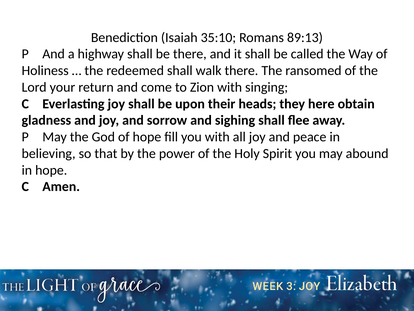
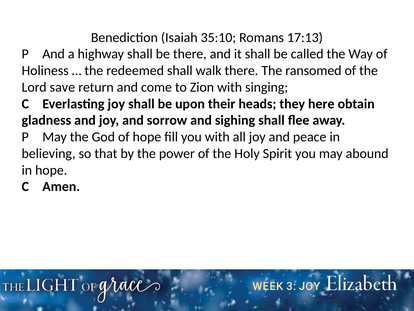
89:13: 89:13 -> 17:13
your: your -> save
